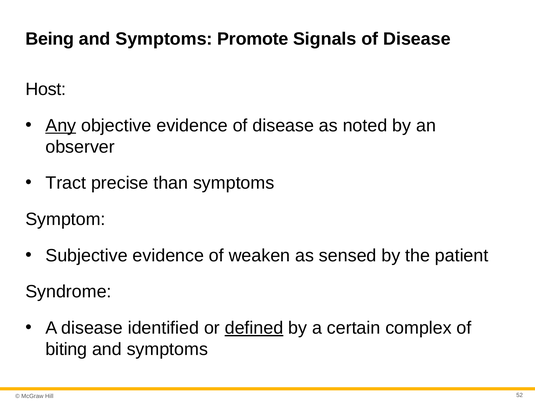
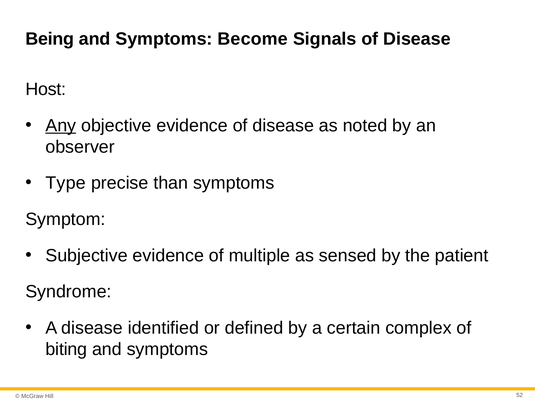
Promote: Promote -> Become
Tract: Tract -> Type
weaken: weaken -> multiple
defined underline: present -> none
